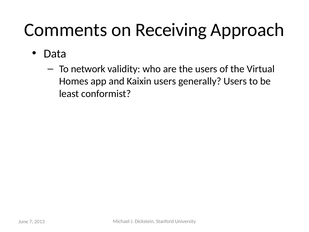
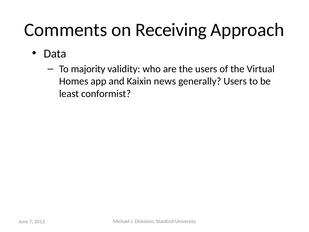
network: network -> majority
Kaixin users: users -> news
